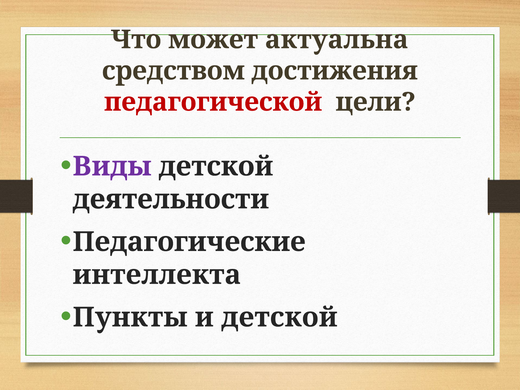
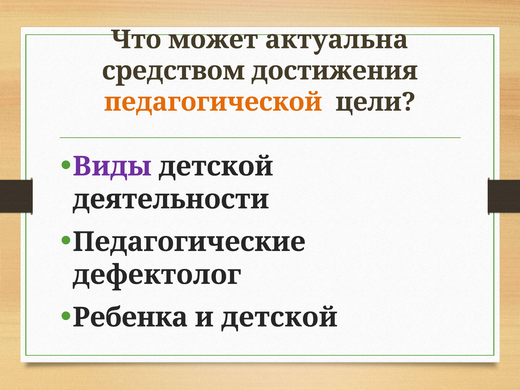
педагогической colour: red -> orange
интеллекта: интеллекта -> дефектолог
Пункты: Пункты -> Ребенка
